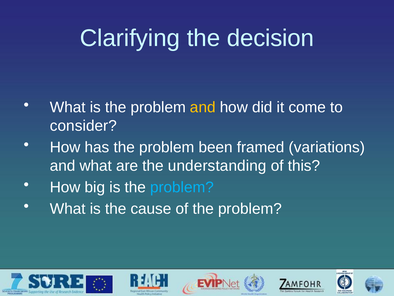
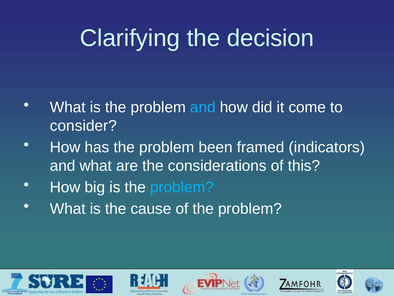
and at (203, 107) colour: yellow -> light blue
variations: variations -> indicators
understanding: understanding -> considerations
